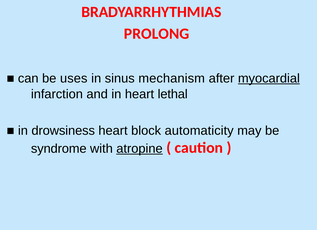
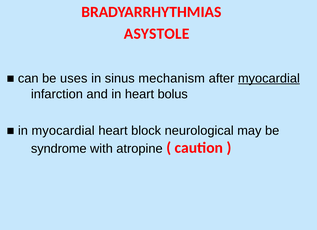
PROLONG: PROLONG -> ASYSTOLE
lethal: lethal -> bolus
in drowsiness: drowsiness -> myocardial
automaticity: automaticity -> neurological
atropine underline: present -> none
